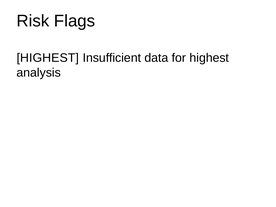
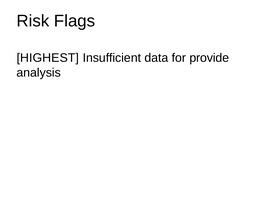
for highest: highest -> provide
